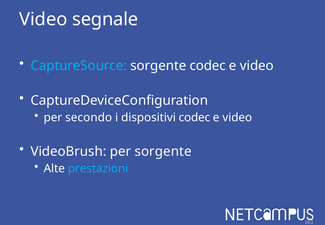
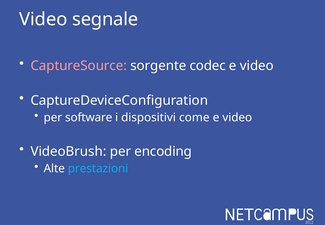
CaptureSource colour: light blue -> pink
secondo: secondo -> software
dispositivi codec: codec -> come
per sorgente: sorgente -> encoding
